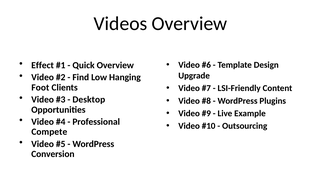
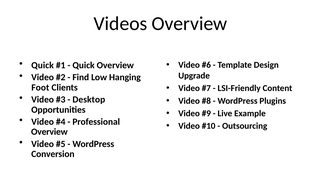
Effect at (43, 65): Effect -> Quick
Compete at (49, 132): Compete -> Overview
